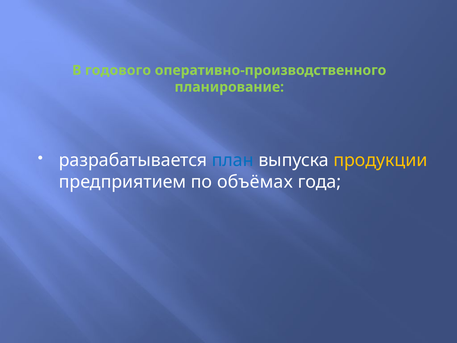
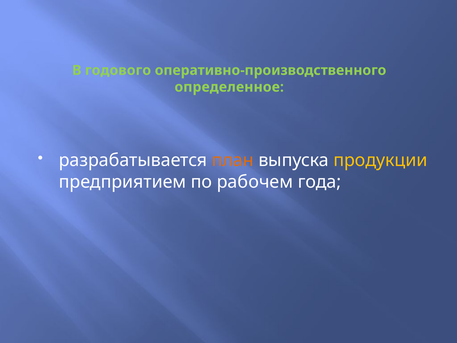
планирование: планирование -> определенное
план colour: blue -> orange
объёмах: объёмах -> рабочем
